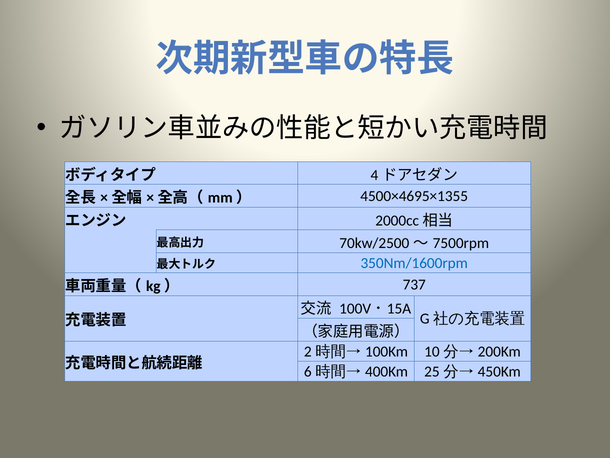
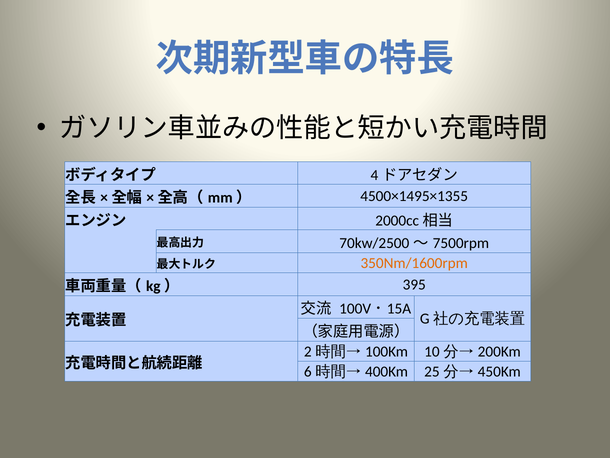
4500×4695×1355: 4500×4695×1355 -> 4500×1495×1355
350Nm/1600rpm colour: blue -> orange
737: 737 -> 395
